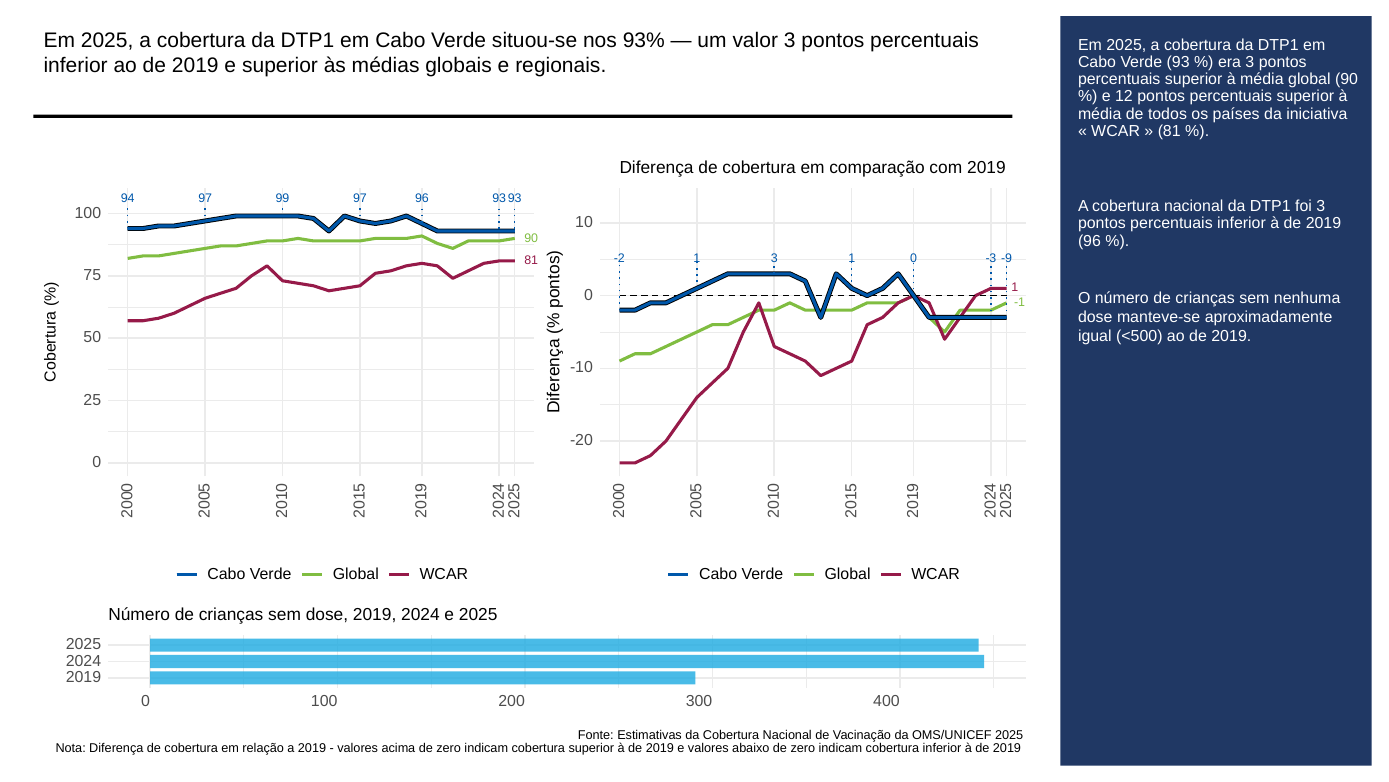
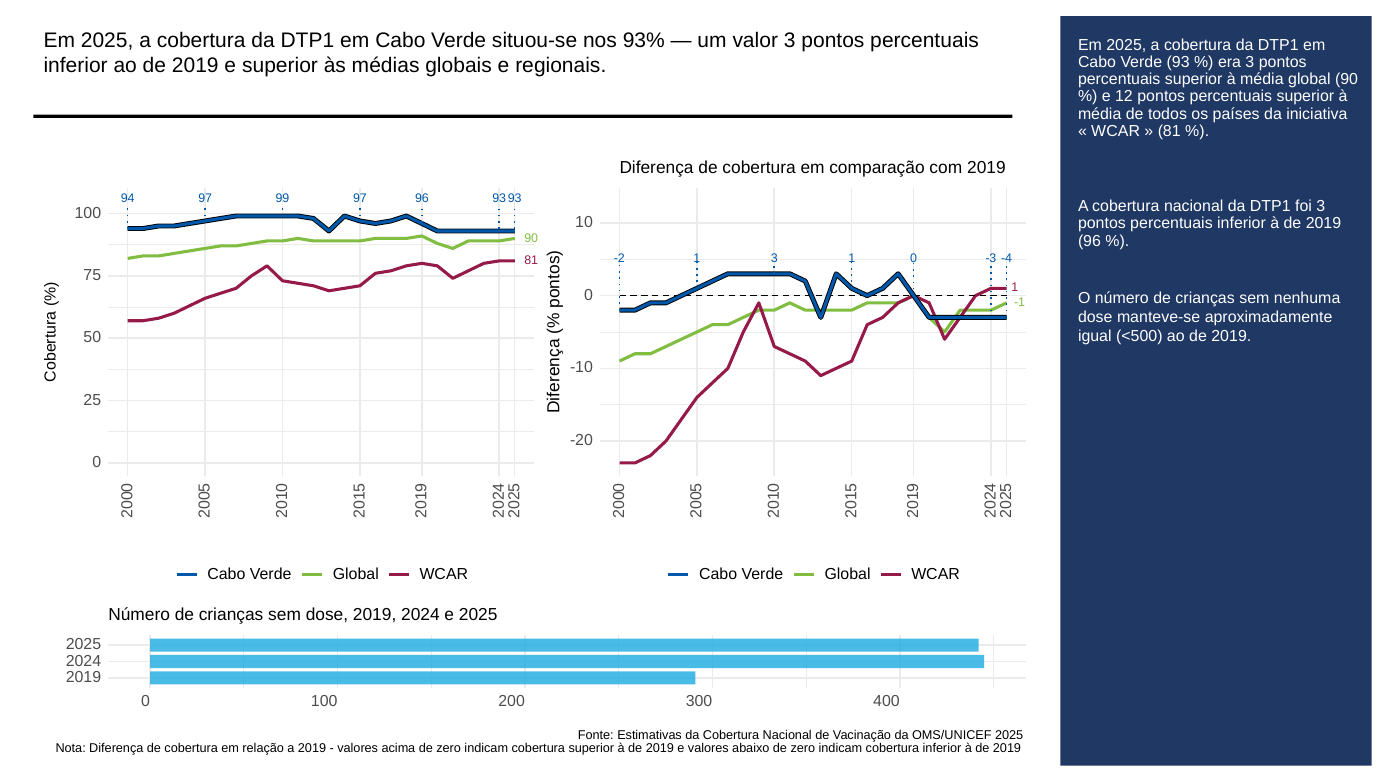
-9: -9 -> -4
